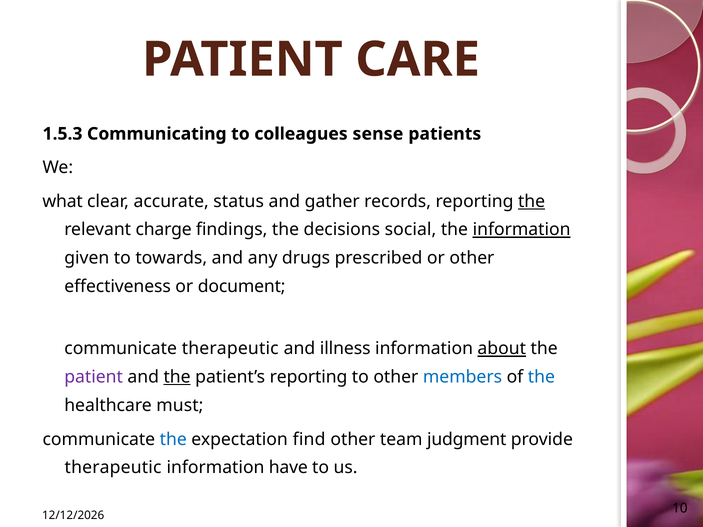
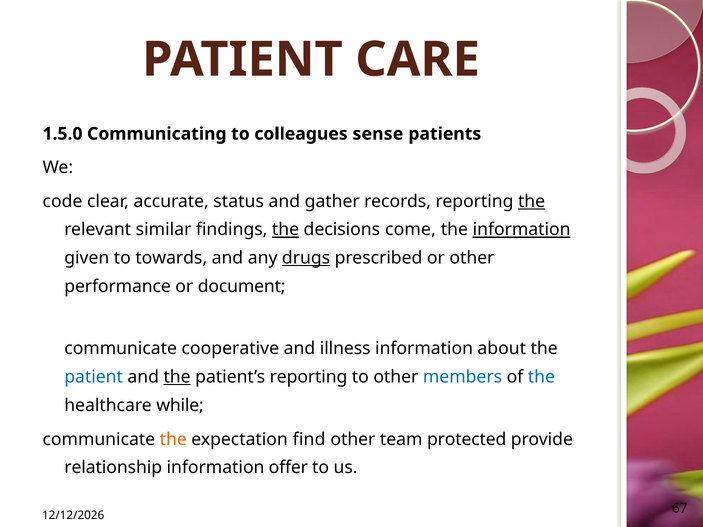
1.5.3: 1.5.3 -> 1.5.0
what: what -> code
charge: charge -> similar
the at (286, 230) underline: none -> present
social: social -> come
drugs underline: none -> present
effectiveness: effectiveness -> performance
communicate therapeutic: therapeutic -> cooperative
about underline: present -> none
patient at (94, 377) colour: purple -> blue
must: must -> while
the at (173, 439) colour: blue -> orange
judgment: judgment -> protected
therapeutic at (113, 468): therapeutic -> relationship
have: have -> offer
10: 10 -> 67
